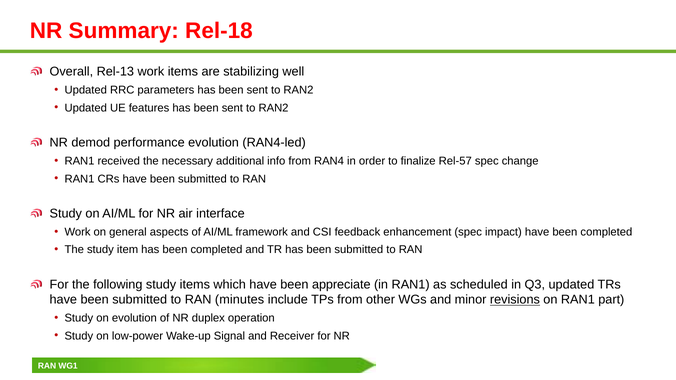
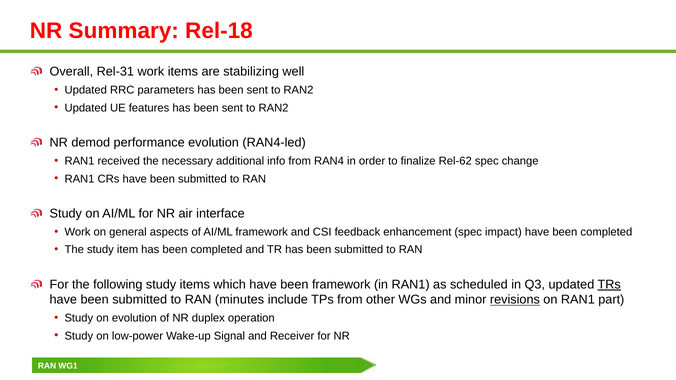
Rel-13: Rel-13 -> Rel-31
Rel-57: Rel-57 -> Rel-62
appreciate at (341, 285): appreciate -> framework
TRs underline: none -> present
